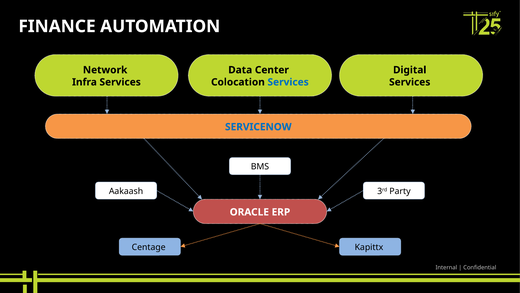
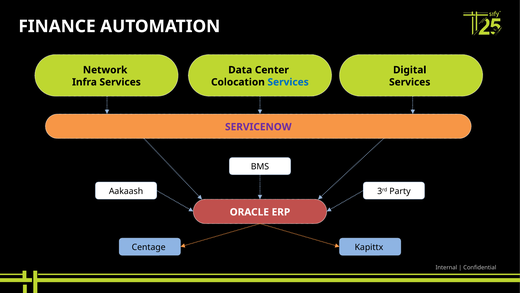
SERVICENOW colour: blue -> purple
